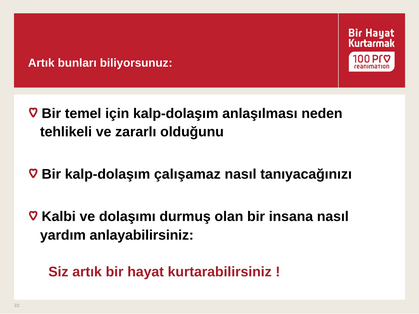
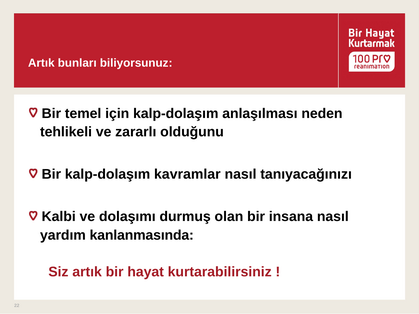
çalışamaz: çalışamaz -> kavramlar
anlayabilirsiniz: anlayabilirsiniz -> kanlanmasında
